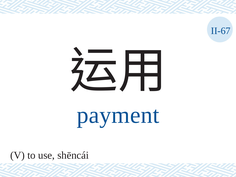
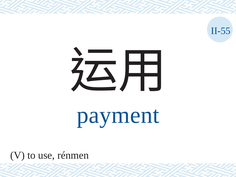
II-67: II-67 -> II-55
shēncái: shēncái -> rénmen
